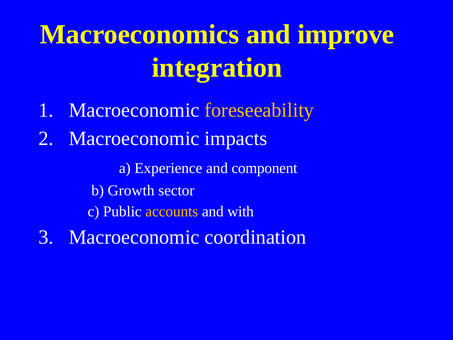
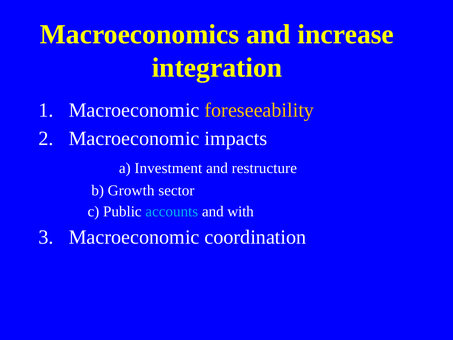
improve: improve -> increase
Experience: Experience -> Investment
component: component -> restructure
accounts colour: yellow -> light blue
